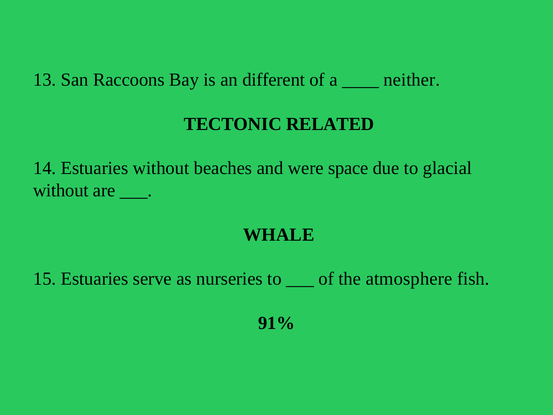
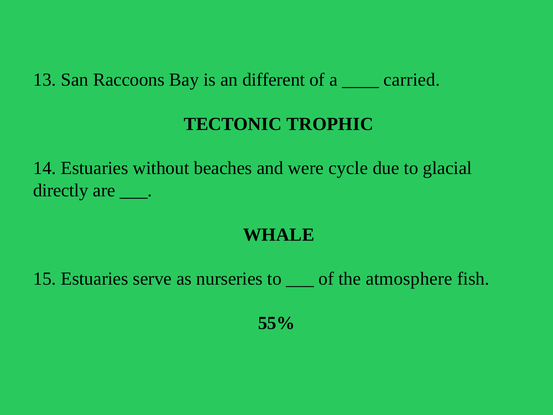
neither: neither -> carried
RELATED: RELATED -> TROPHIC
space: space -> cycle
without at (61, 190): without -> directly
91%: 91% -> 55%
